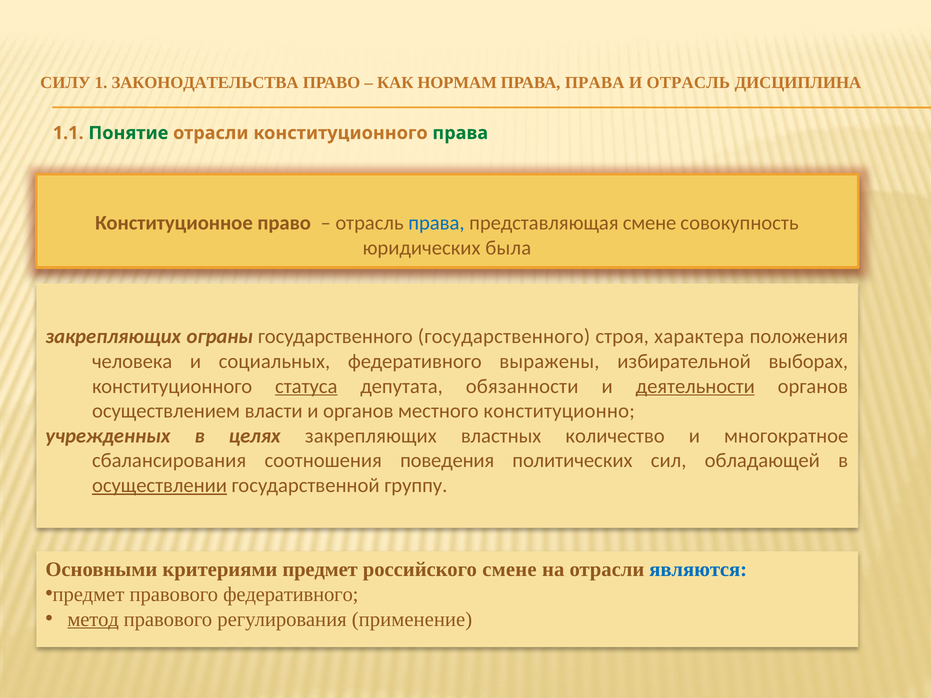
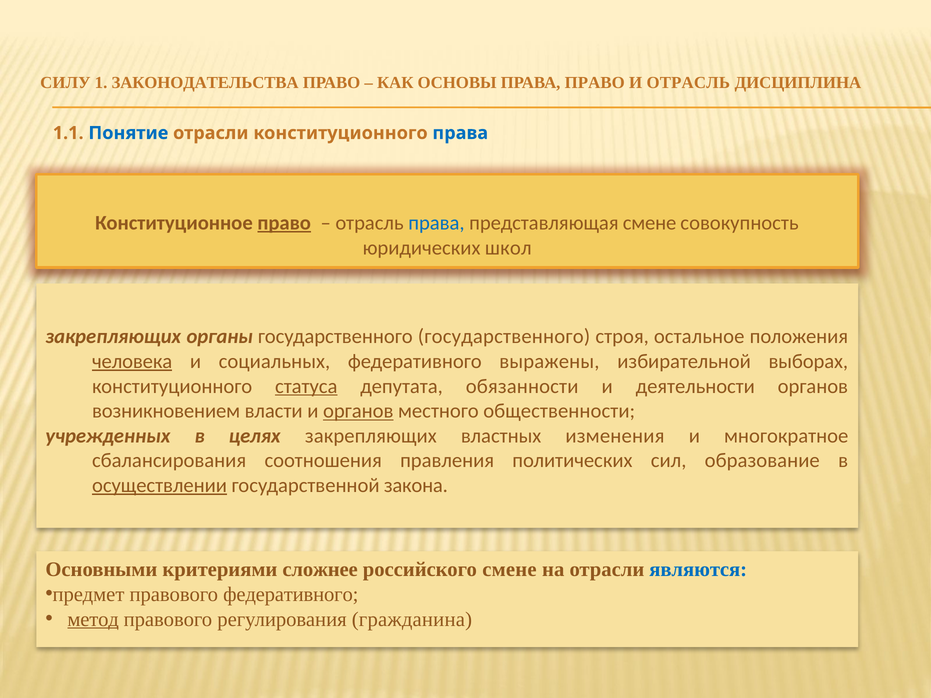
НОРМАМ: НОРМАМ -> ОСНОВЫ
ПРАВА ПРАВА: ПРАВА -> ПРАВО
Понятие colour: green -> blue
права at (460, 133) colour: green -> blue
право at (284, 223) underline: none -> present
была: была -> школ
ограны: ограны -> органы
характера: характера -> остальное
человека underline: none -> present
деятельности underline: present -> none
осуществлением: осуществлением -> возникновением
органов at (358, 411) underline: none -> present
конституционно: конституционно -> общественности
количество: количество -> изменения
поведения: поведения -> правления
обладающей: обладающей -> образование
группу: группу -> закона
критериями предмет: предмет -> сложнее
применение: применение -> гражданина
